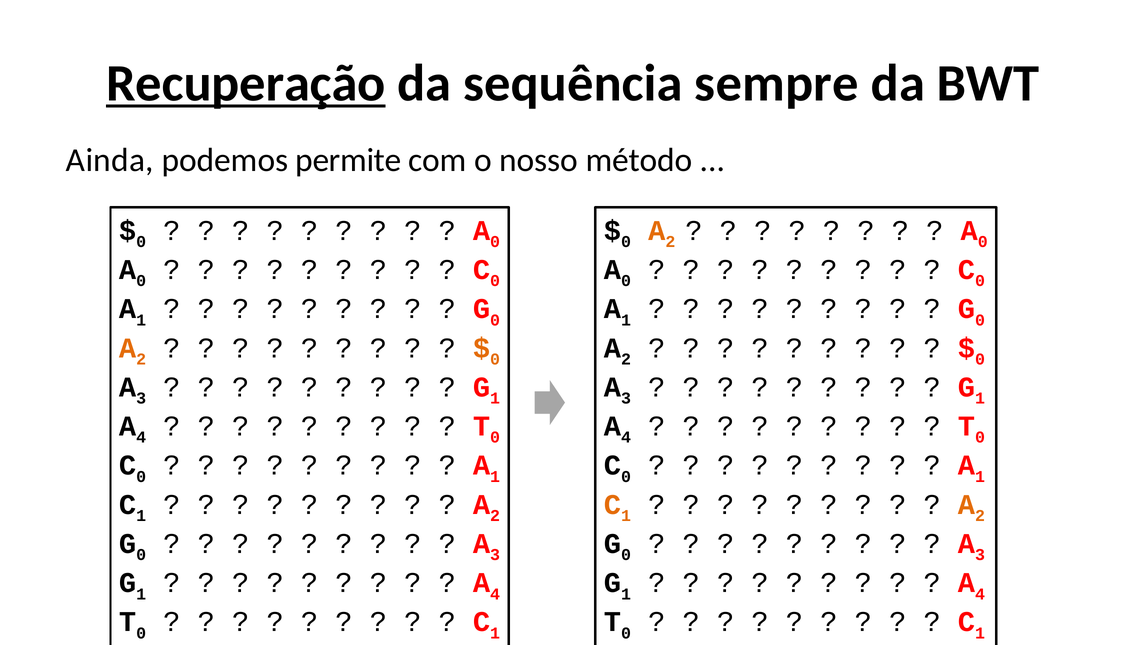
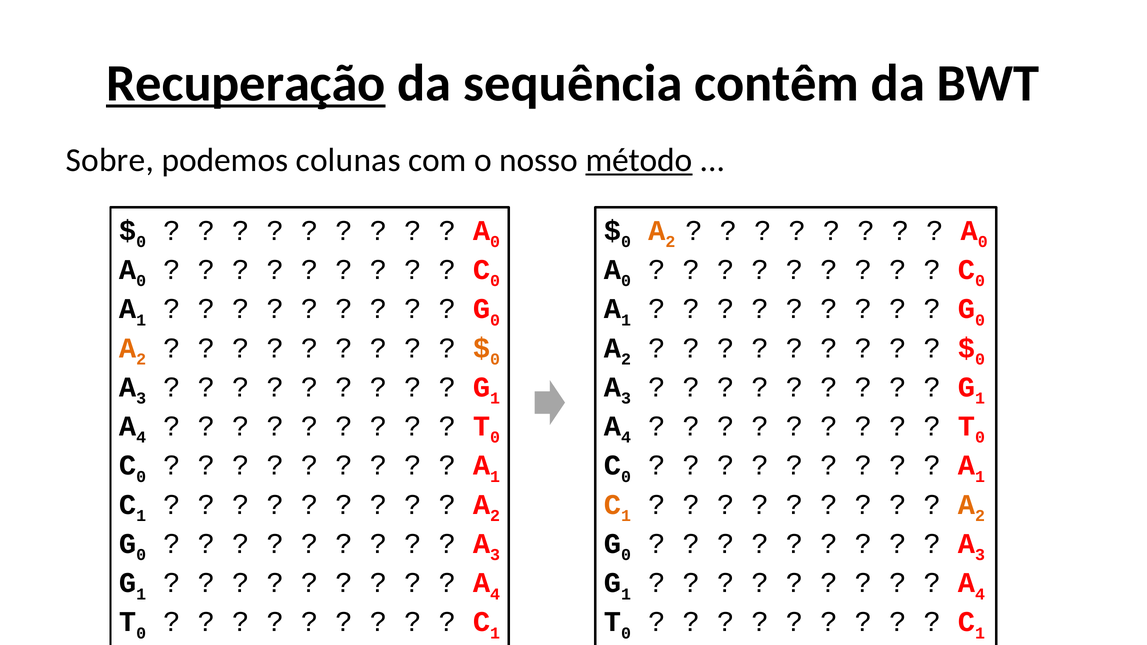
sempre: sempre -> contêm
Ainda: Ainda -> Sobre
permite: permite -> colunas
método underline: none -> present
